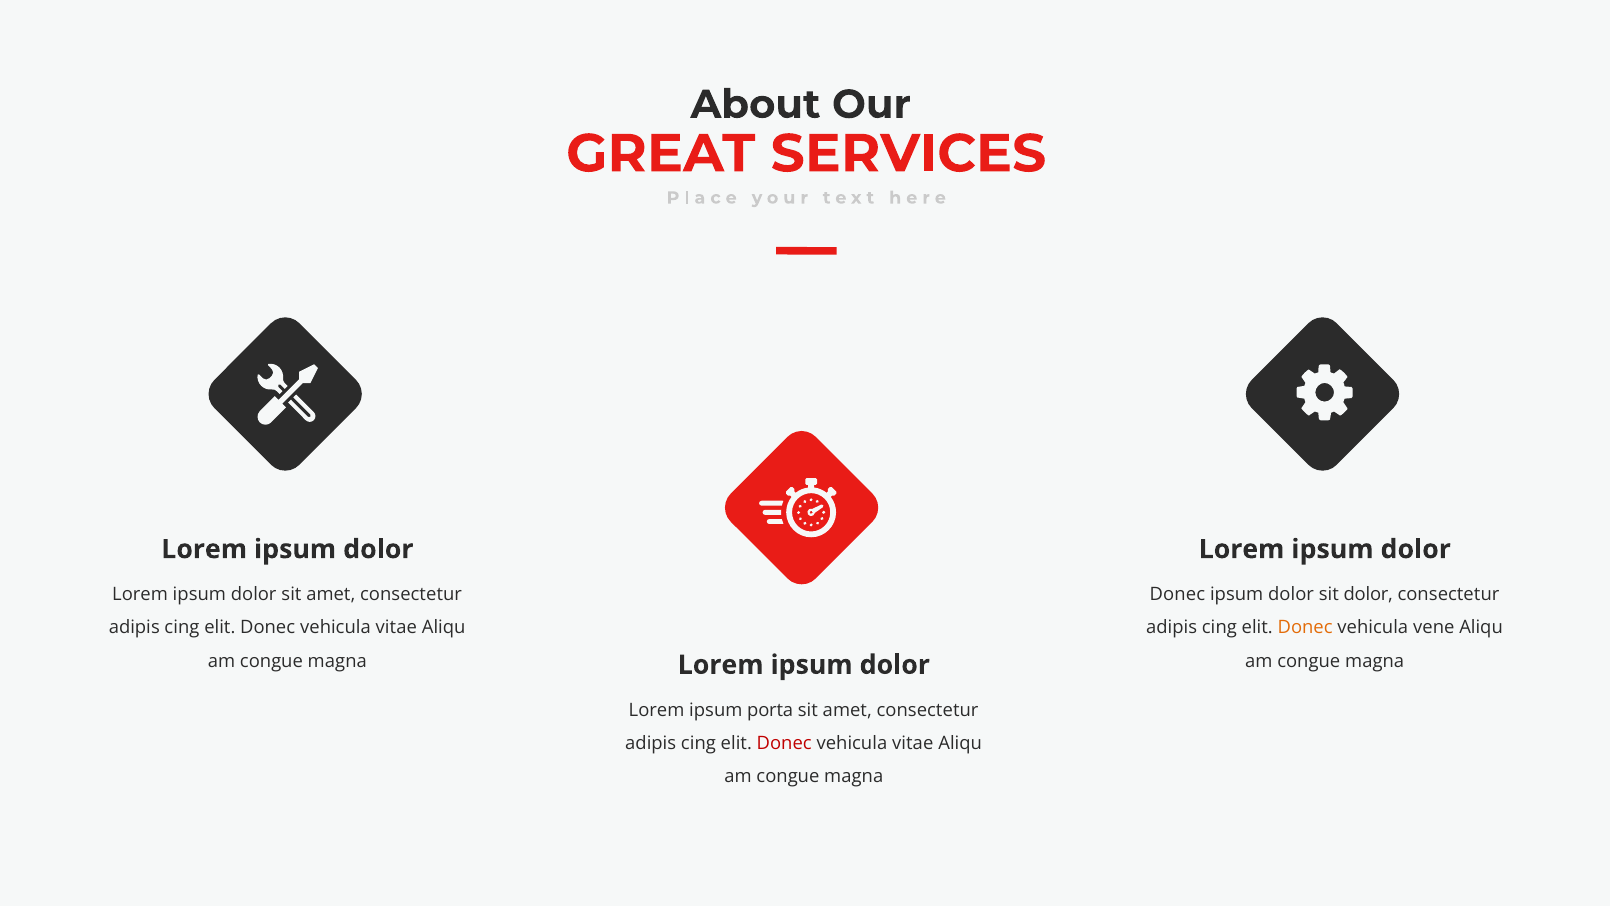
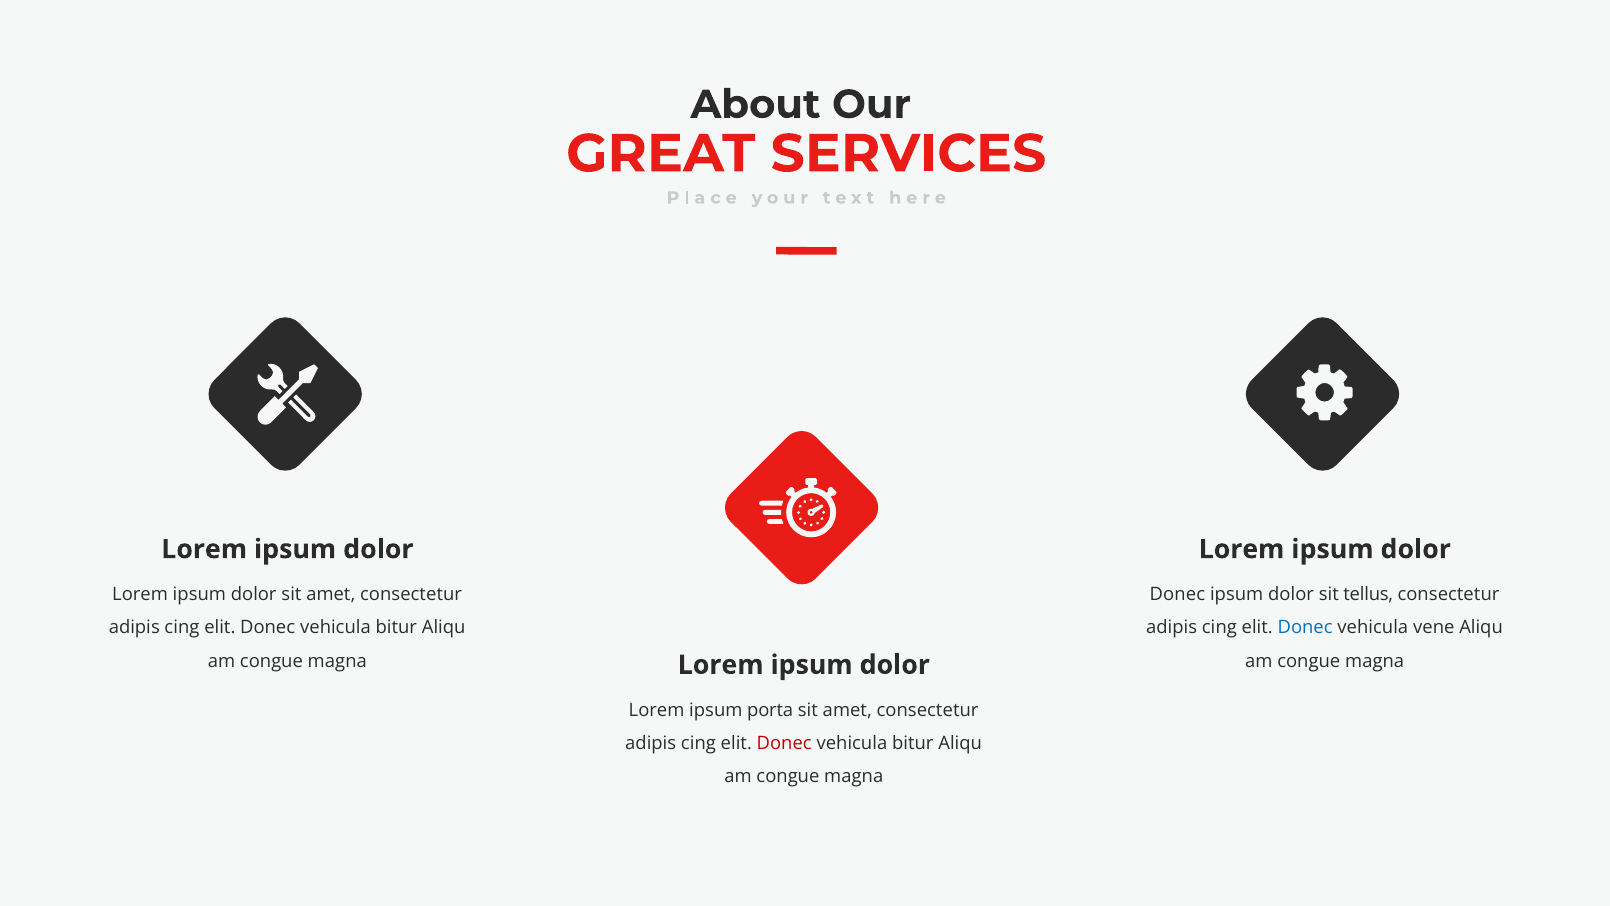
sit dolor: dolor -> tellus
vitae at (396, 627): vitae -> bitur
Donec at (1305, 627) colour: orange -> blue
vitae at (913, 743): vitae -> bitur
